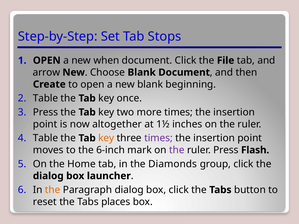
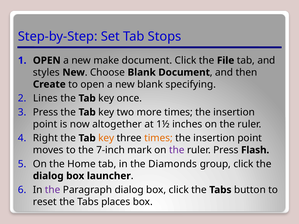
when: when -> make
arrow: arrow -> styles
beginning: beginning -> specifying
Table at (45, 98): Table -> Lines
Table at (45, 138): Table -> Right
times at (158, 138) colour: purple -> orange
6-inch: 6-inch -> 7-inch
the at (53, 190) colour: orange -> purple
